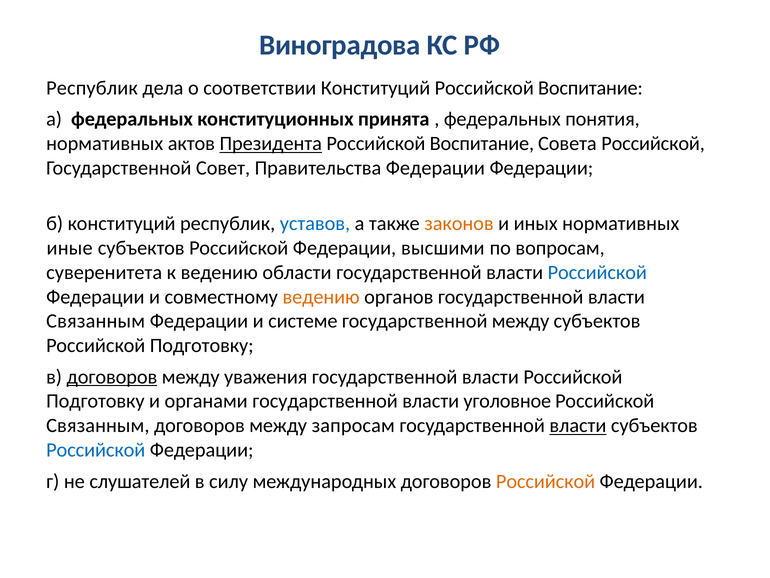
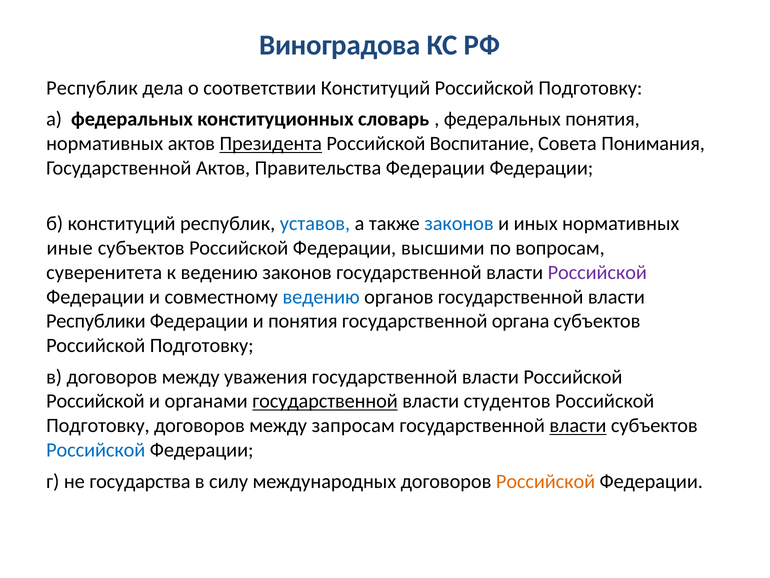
Воспитание at (590, 88): Воспитание -> Подготовку
принята: принята -> словарь
Совета Российской: Российской -> Понимания
Государственной Совет: Совет -> Актов
законов at (459, 223) colour: orange -> blue
ведению области: области -> законов
Российской at (597, 272) colour: blue -> purple
ведению at (321, 297) colour: orange -> blue
Связанным at (96, 321): Связанным -> Республики
и системе: системе -> понятия
государственной между: между -> органа
договоров at (112, 377) underline: present -> none
Подготовку at (95, 401): Подготовку -> Российской
государственной at (325, 401) underline: none -> present
уголовное: уголовное -> студентов
Связанным at (98, 425): Связанным -> Подготовку
слушателей: слушателей -> государства
